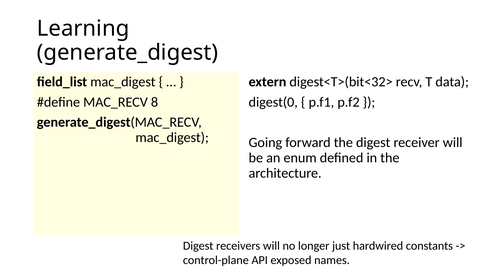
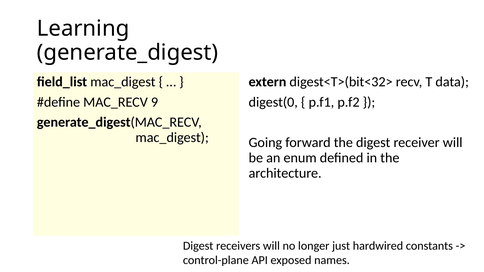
8: 8 -> 9
